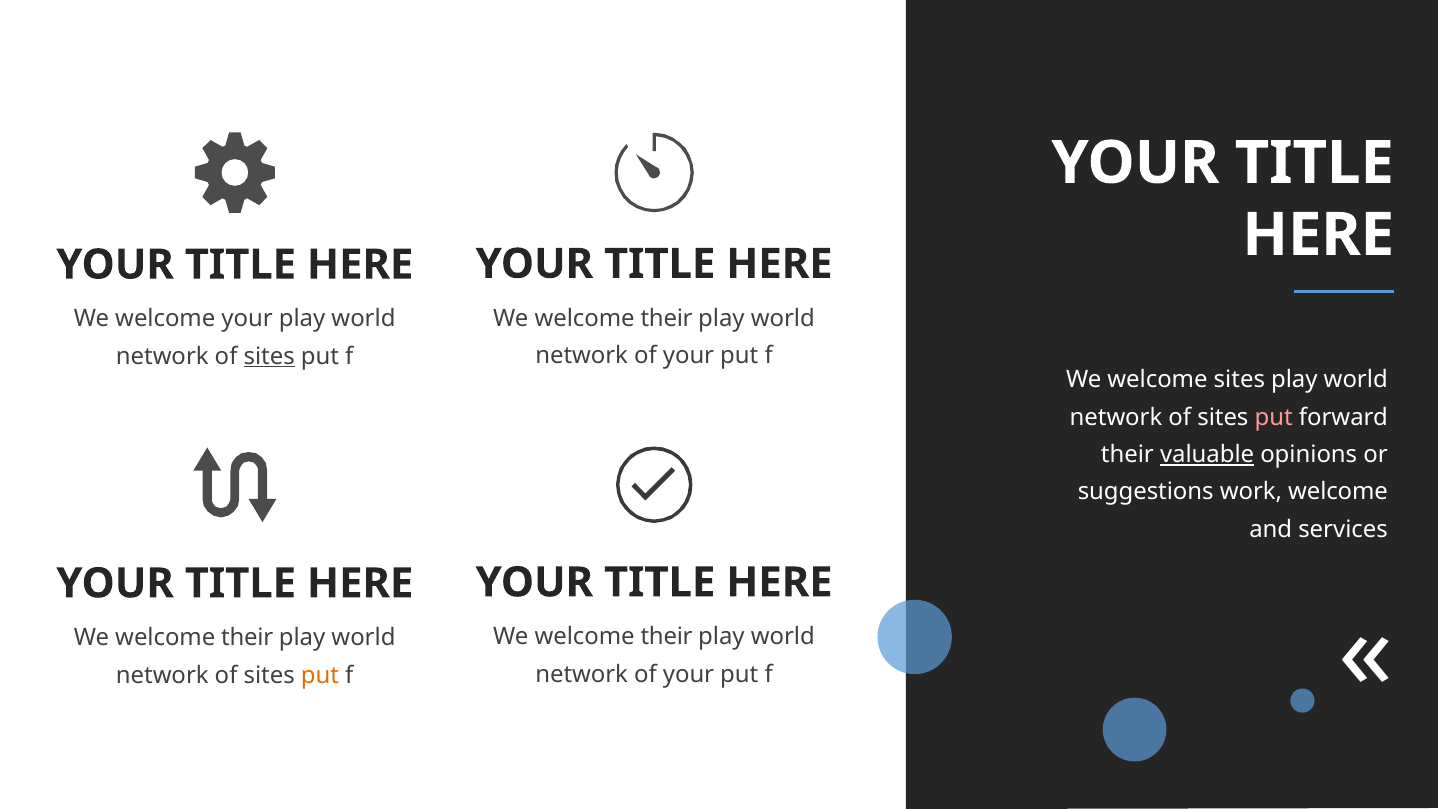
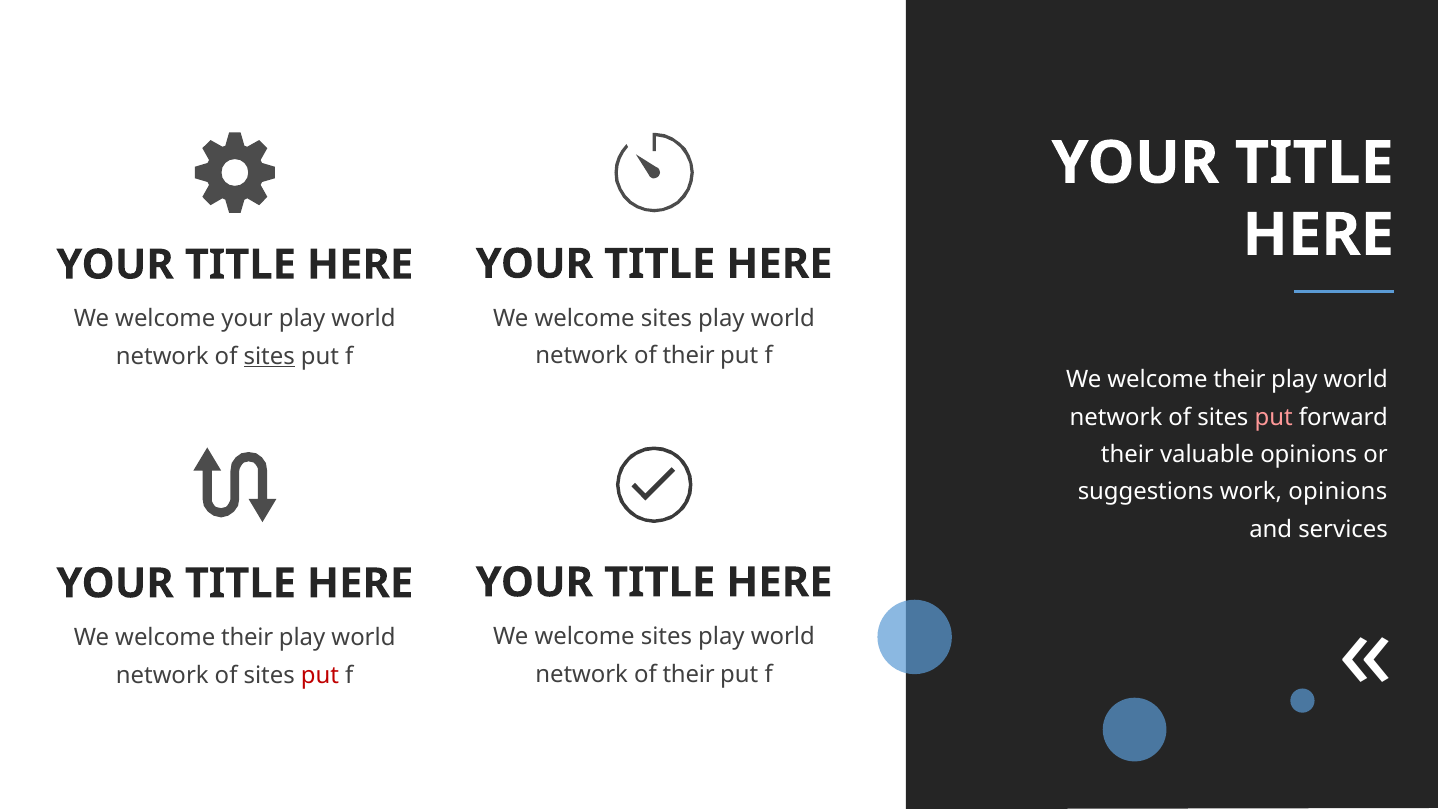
their at (667, 318): their -> sites
your at (689, 356): your -> their
sites at (1239, 380): sites -> their
valuable underline: present -> none
work welcome: welcome -> opinions
their at (667, 637): their -> sites
your at (689, 674): your -> their
put at (320, 675) colour: orange -> red
